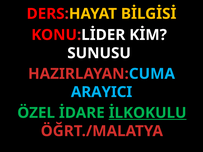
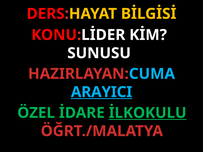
ARAYICI underline: none -> present
